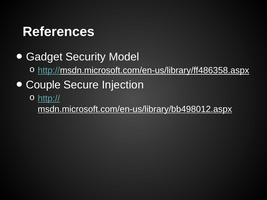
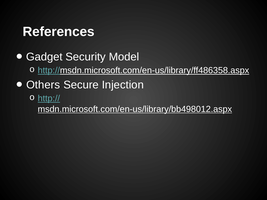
Couple: Couple -> Others
